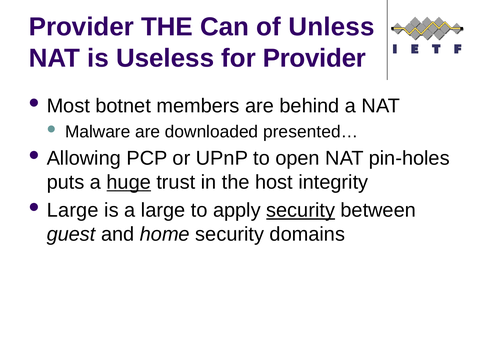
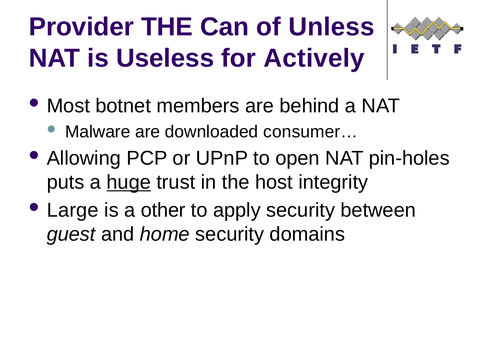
for Provider: Provider -> Actively
presented…: presented… -> consumer…
a large: large -> other
security at (301, 210) underline: present -> none
